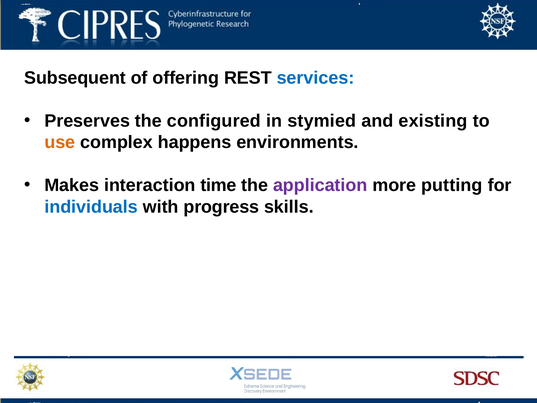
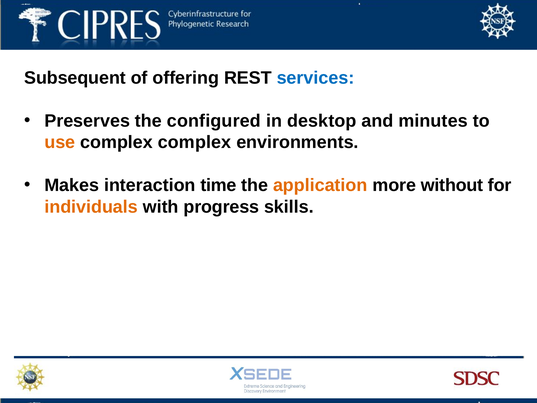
stymied: stymied -> desktop
existing: existing -> minutes
complex happens: happens -> complex
application colour: purple -> orange
putting: putting -> without
individuals colour: blue -> orange
